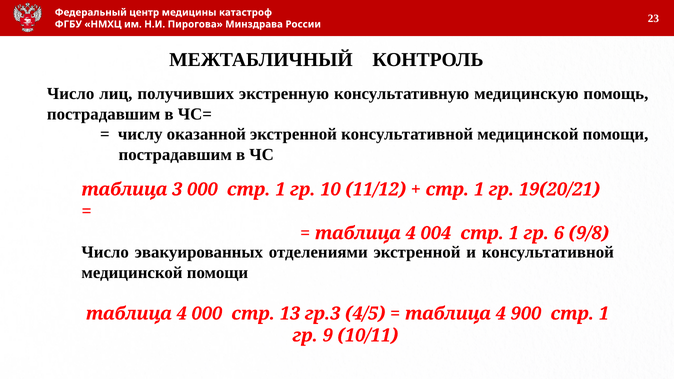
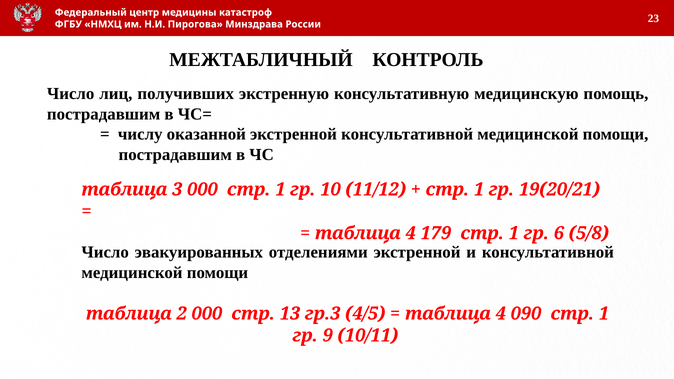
004: 004 -> 179
9/8: 9/8 -> 5/8
4 at (182, 314): 4 -> 2
900: 900 -> 090
